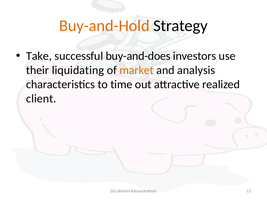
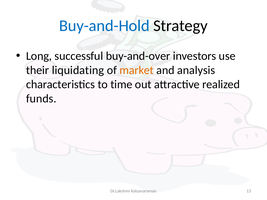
Buy-and-Hold colour: orange -> blue
Take: Take -> Long
buy-and-does: buy-and-does -> buy-and-over
client: client -> funds
